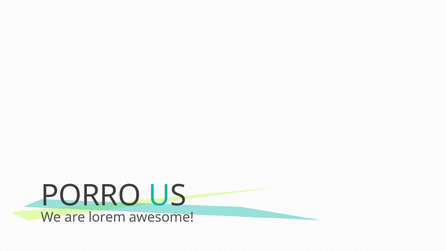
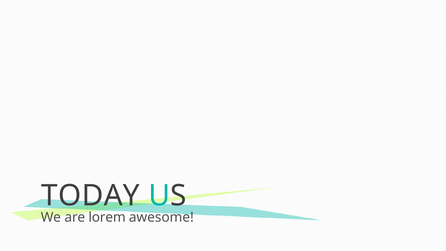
PORRO: PORRO -> TODAY
